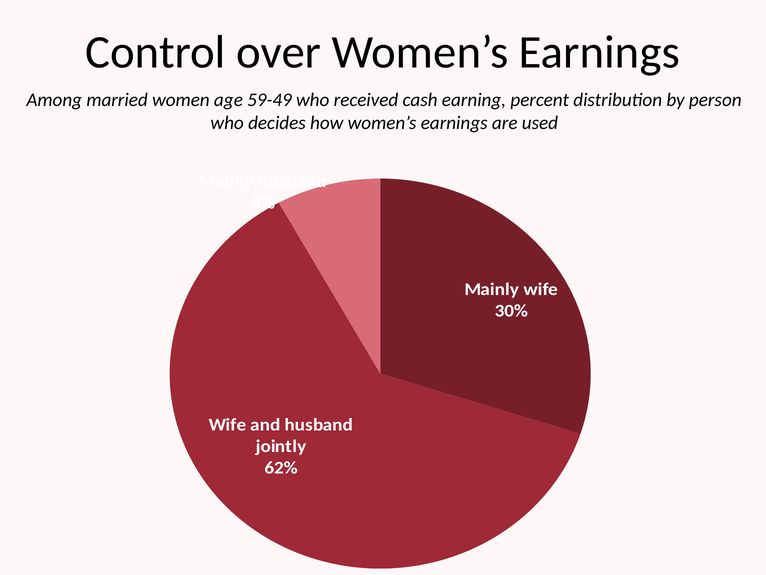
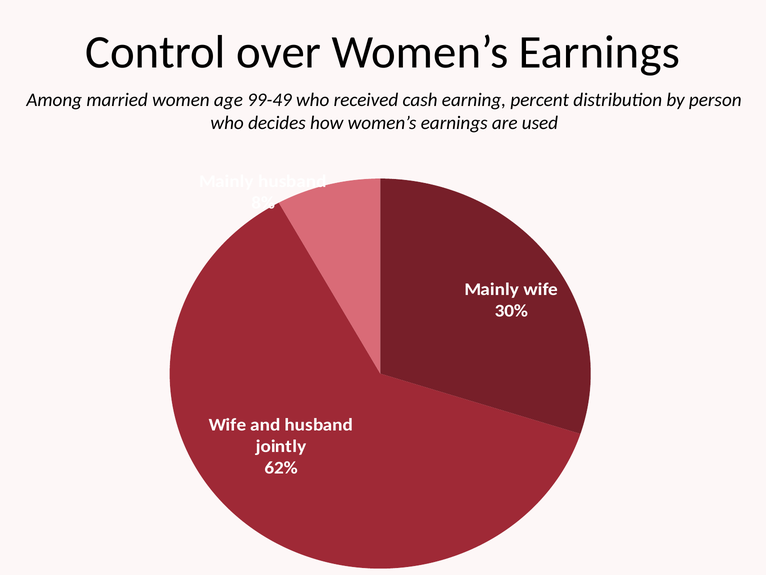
59-49: 59-49 -> 99-49
